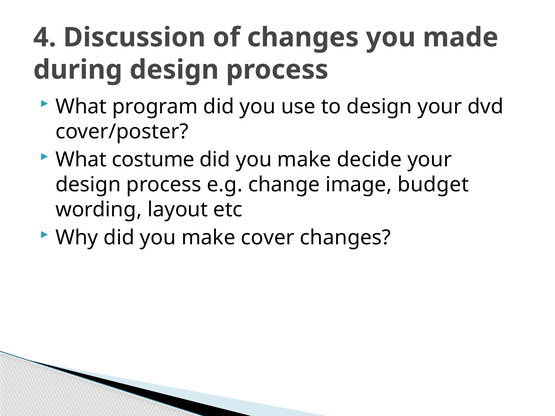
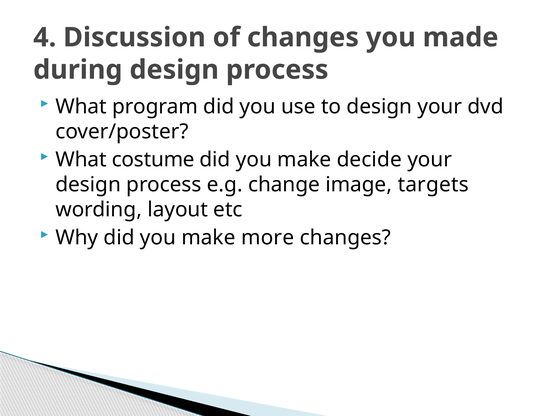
budget: budget -> targets
cover: cover -> more
